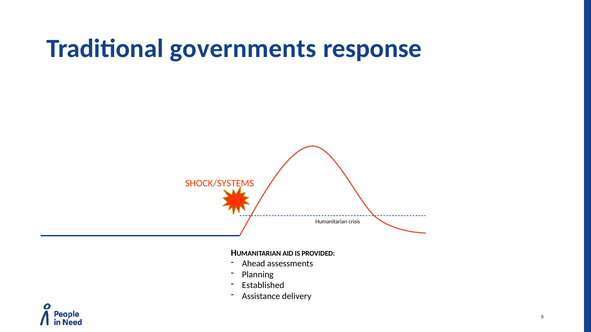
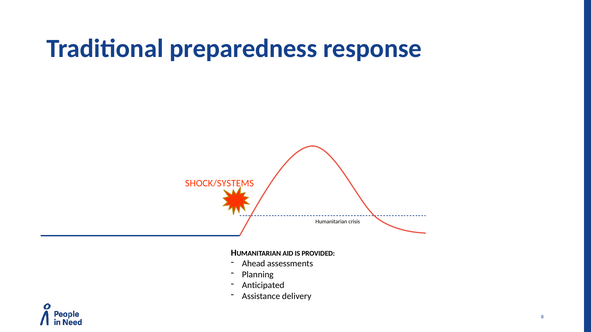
governments: governments -> preparedness
Established: Established -> Anticipated
